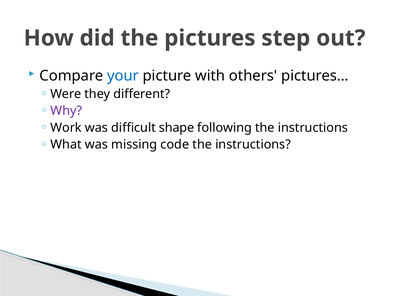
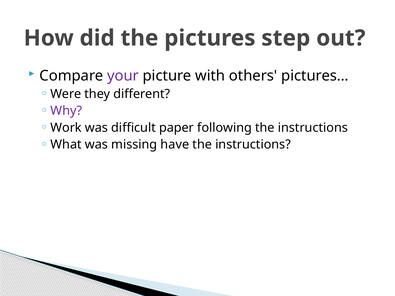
your colour: blue -> purple
shape: shape -> paper
code: code -> have
